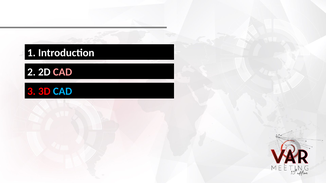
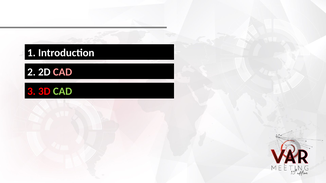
CAD at (63, 92) colour: light blue -> light green
